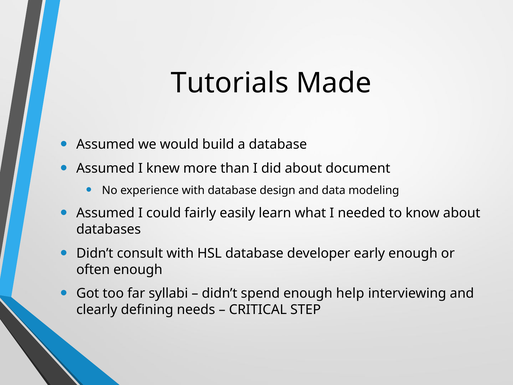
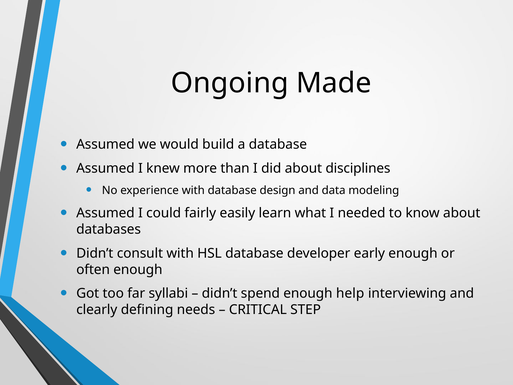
Tutorials: Tutorials -> Ongoing
document: document -> disciplines
